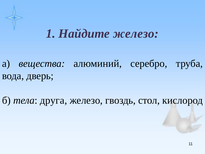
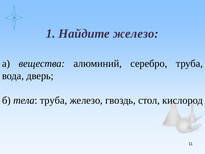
тела друга: друга -> труба
